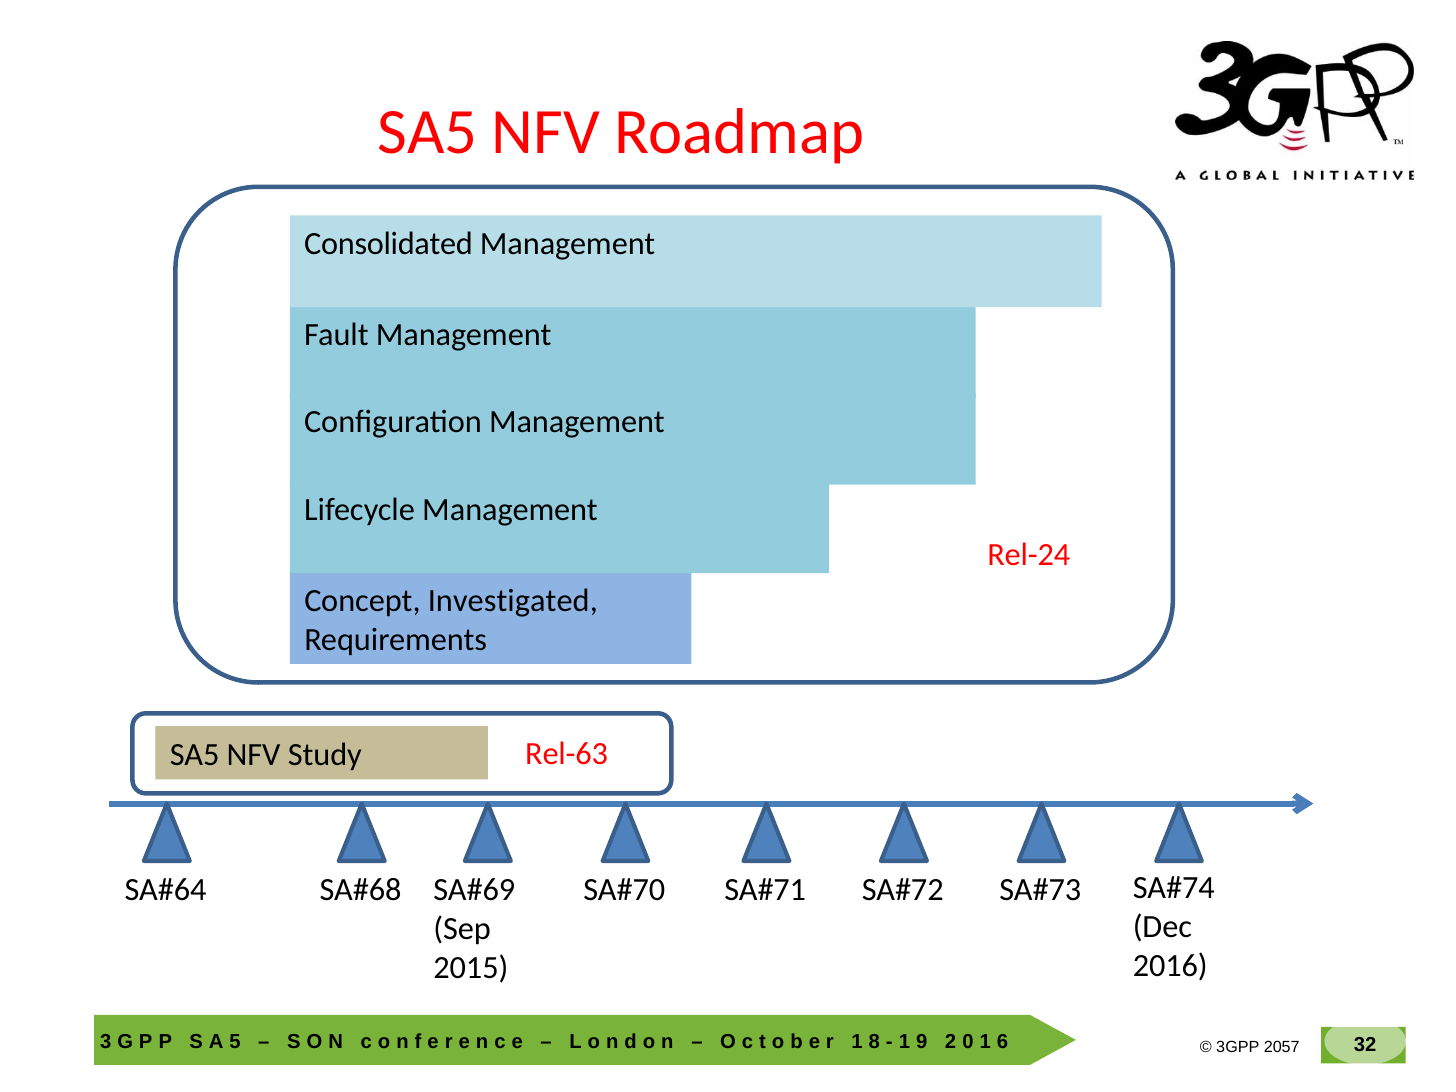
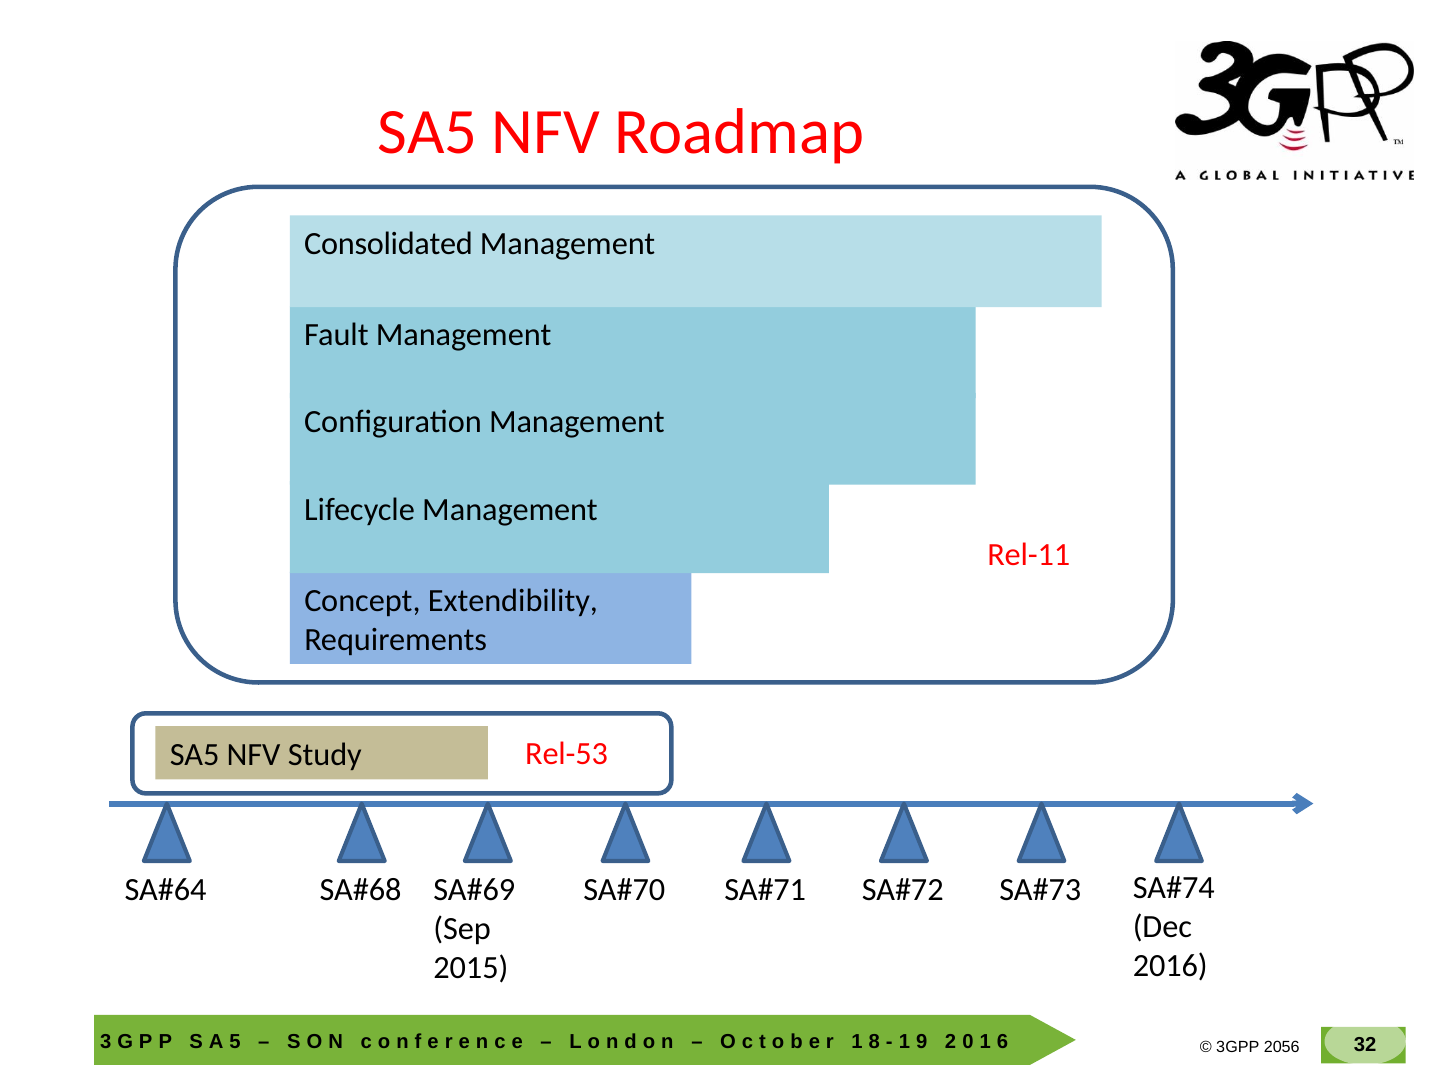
Rel-24: Rel-24 -> Rel-11
Investigated: Investigated -> Extendibility
Rel-63: Rel-63 -> Rel-53
2057: 2057 -> 2056
